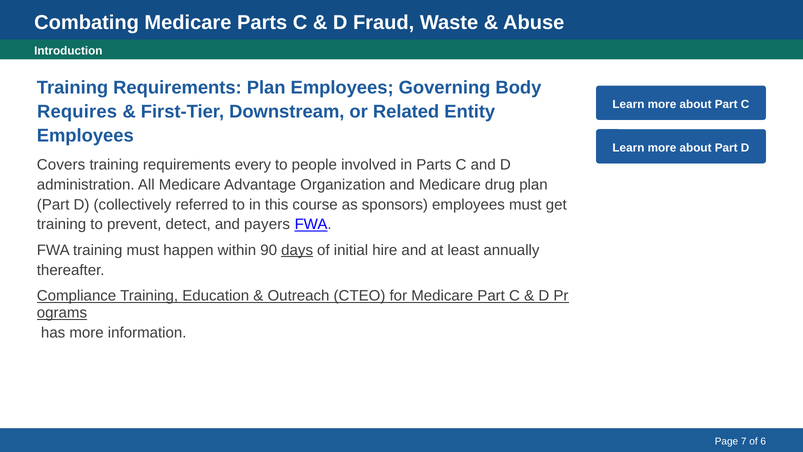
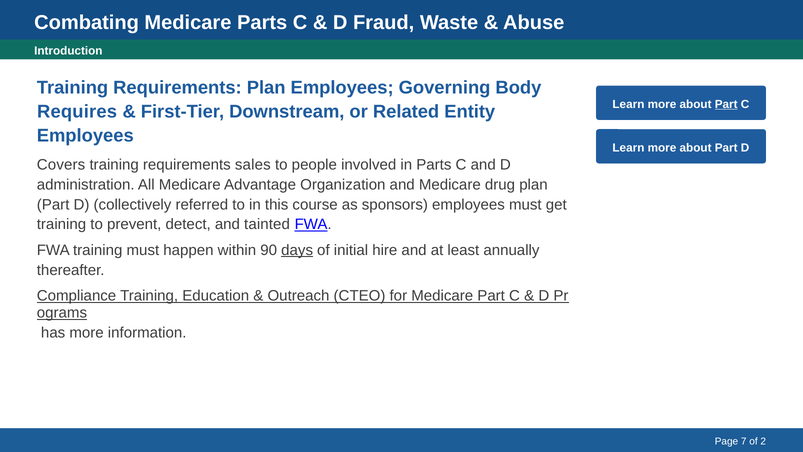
Part at (726, 104) underline: none -> present
every: every -> sales
payers: payers -> tainted
6: 6 -> 2
